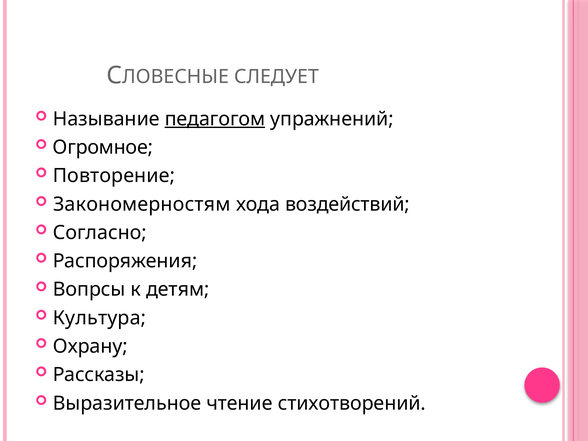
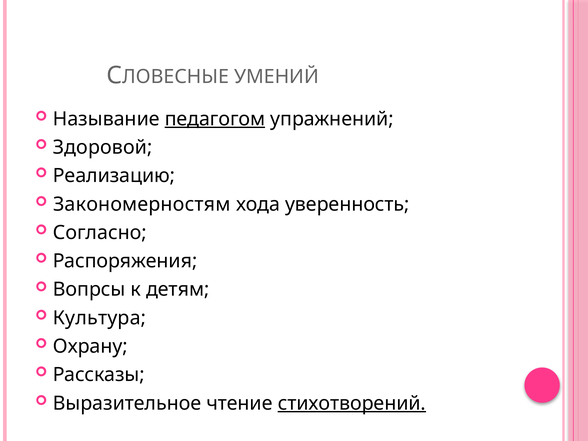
СЛЕДУЕТ: СЛЕДУЕТ -> УМЕНИЙ
Огромное: Огромное -> Здоровой
Повторение: Повторение -> Реализацию
воздействий: воздействий -> уверенность
стихотворений underline: none -> present
